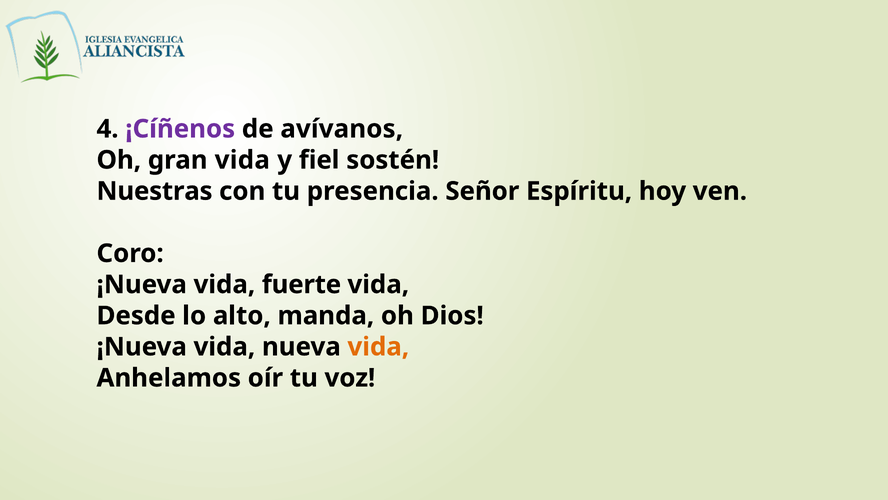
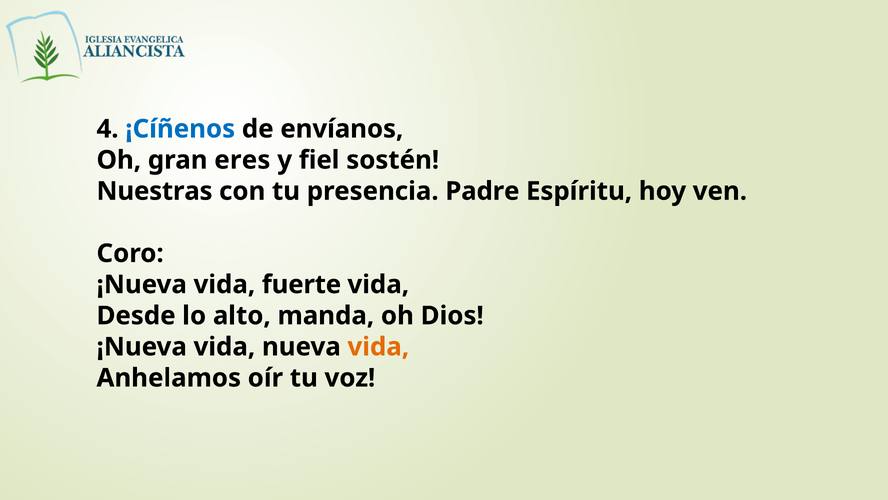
¡Cíñenos colour: purple -> blue
avívanos: avívanos -> envíanos
gran vida: vida -> eres
Señor: Señor -> Padre
